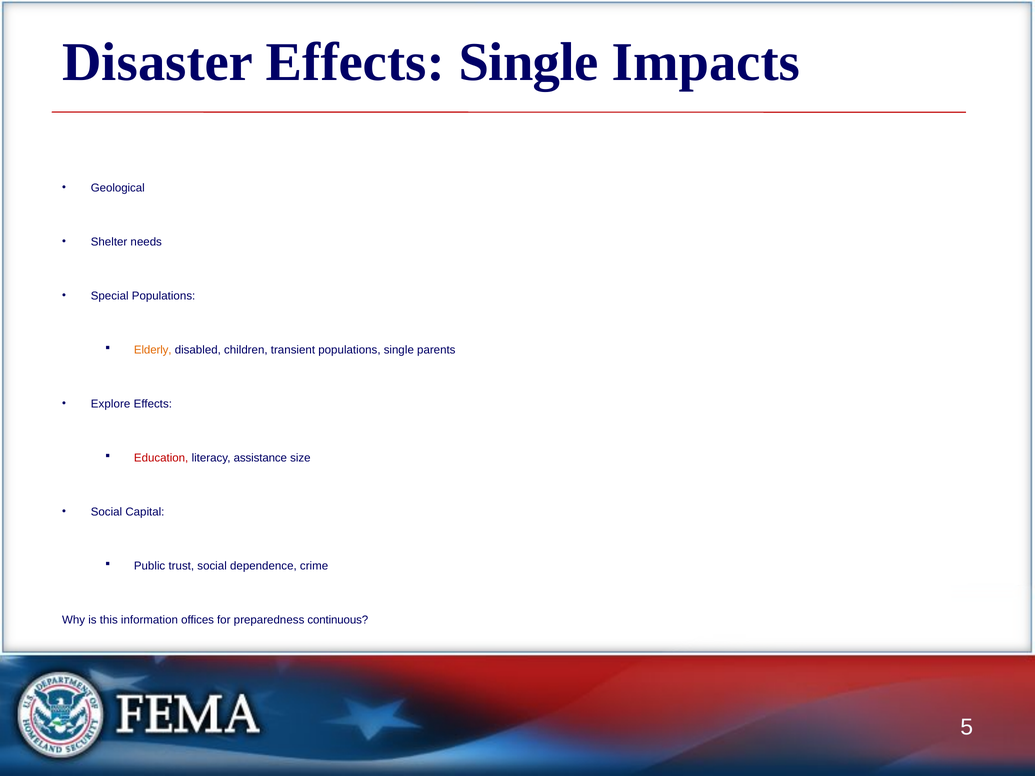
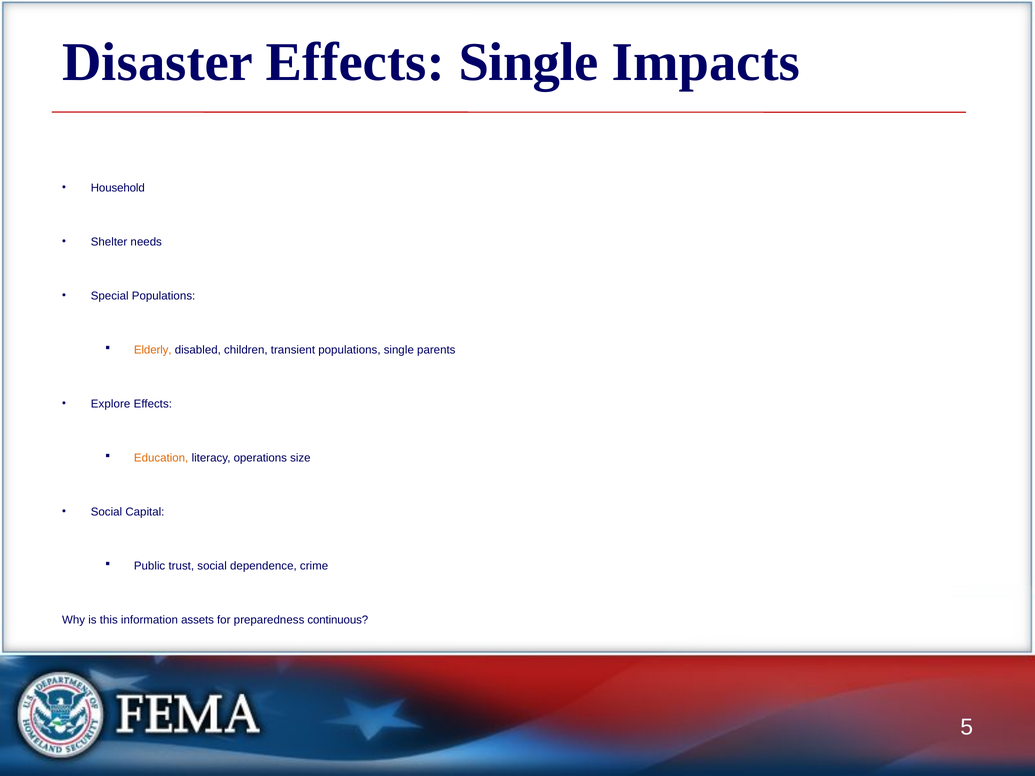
Geological: Geological -> Household
Education colour: red -> orange
assistance: assistance -> operations
offices: offices -> assets
